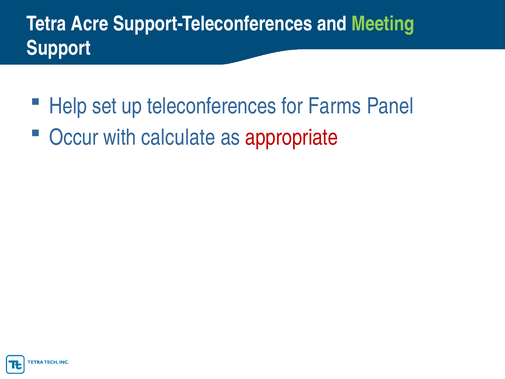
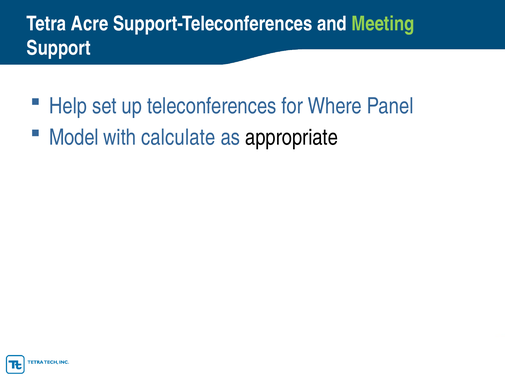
Farms: Farms -> Where
Occur: Occur -> Model
appropriate colour: red -> black
